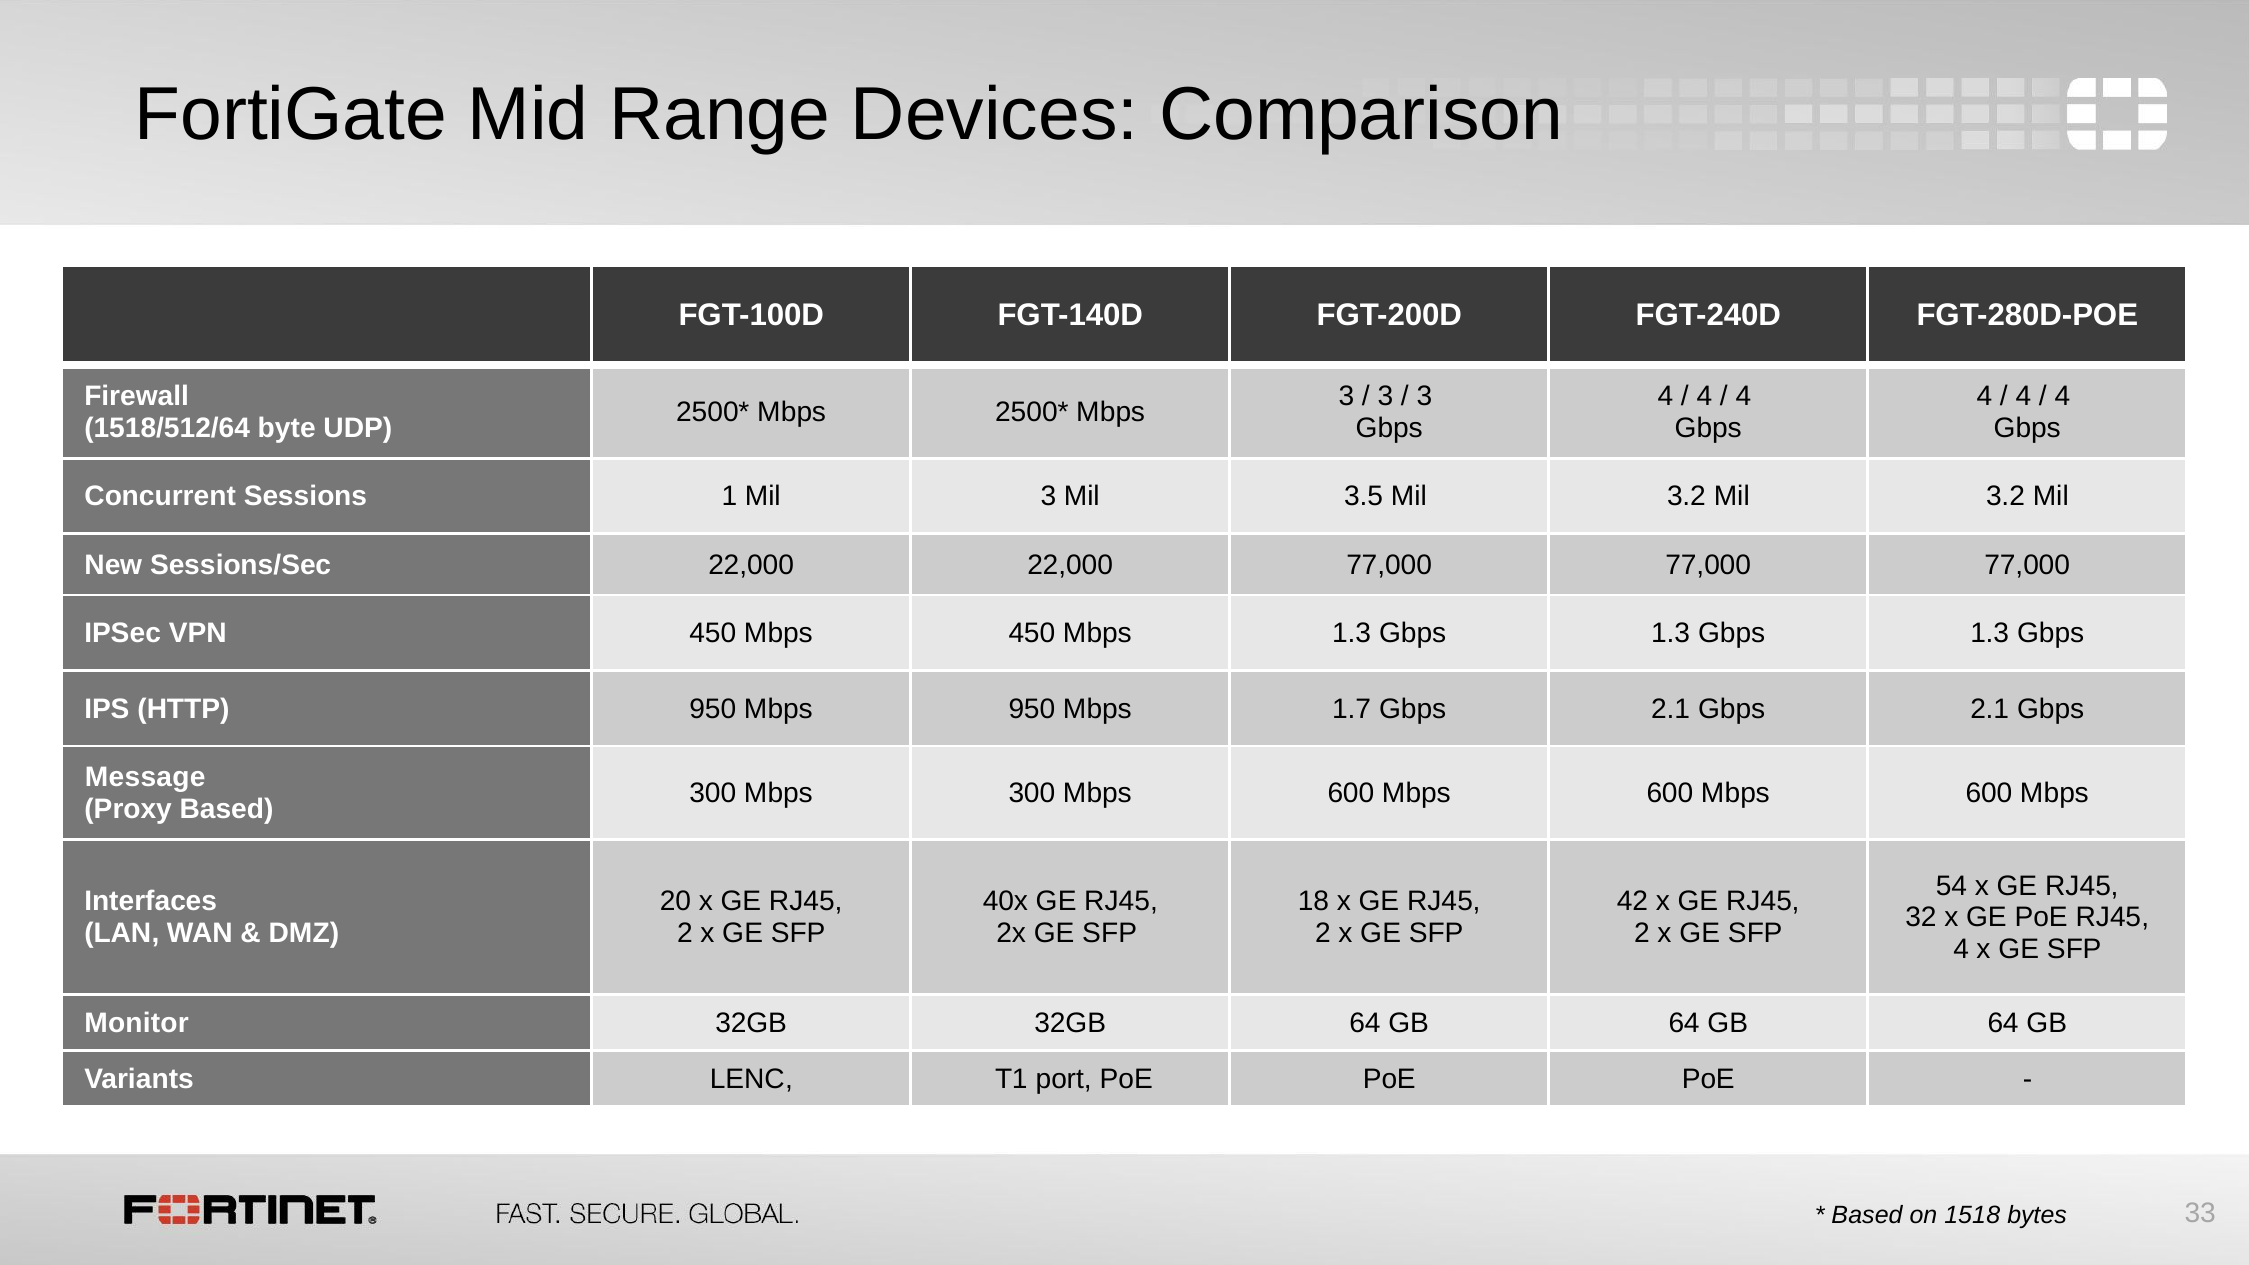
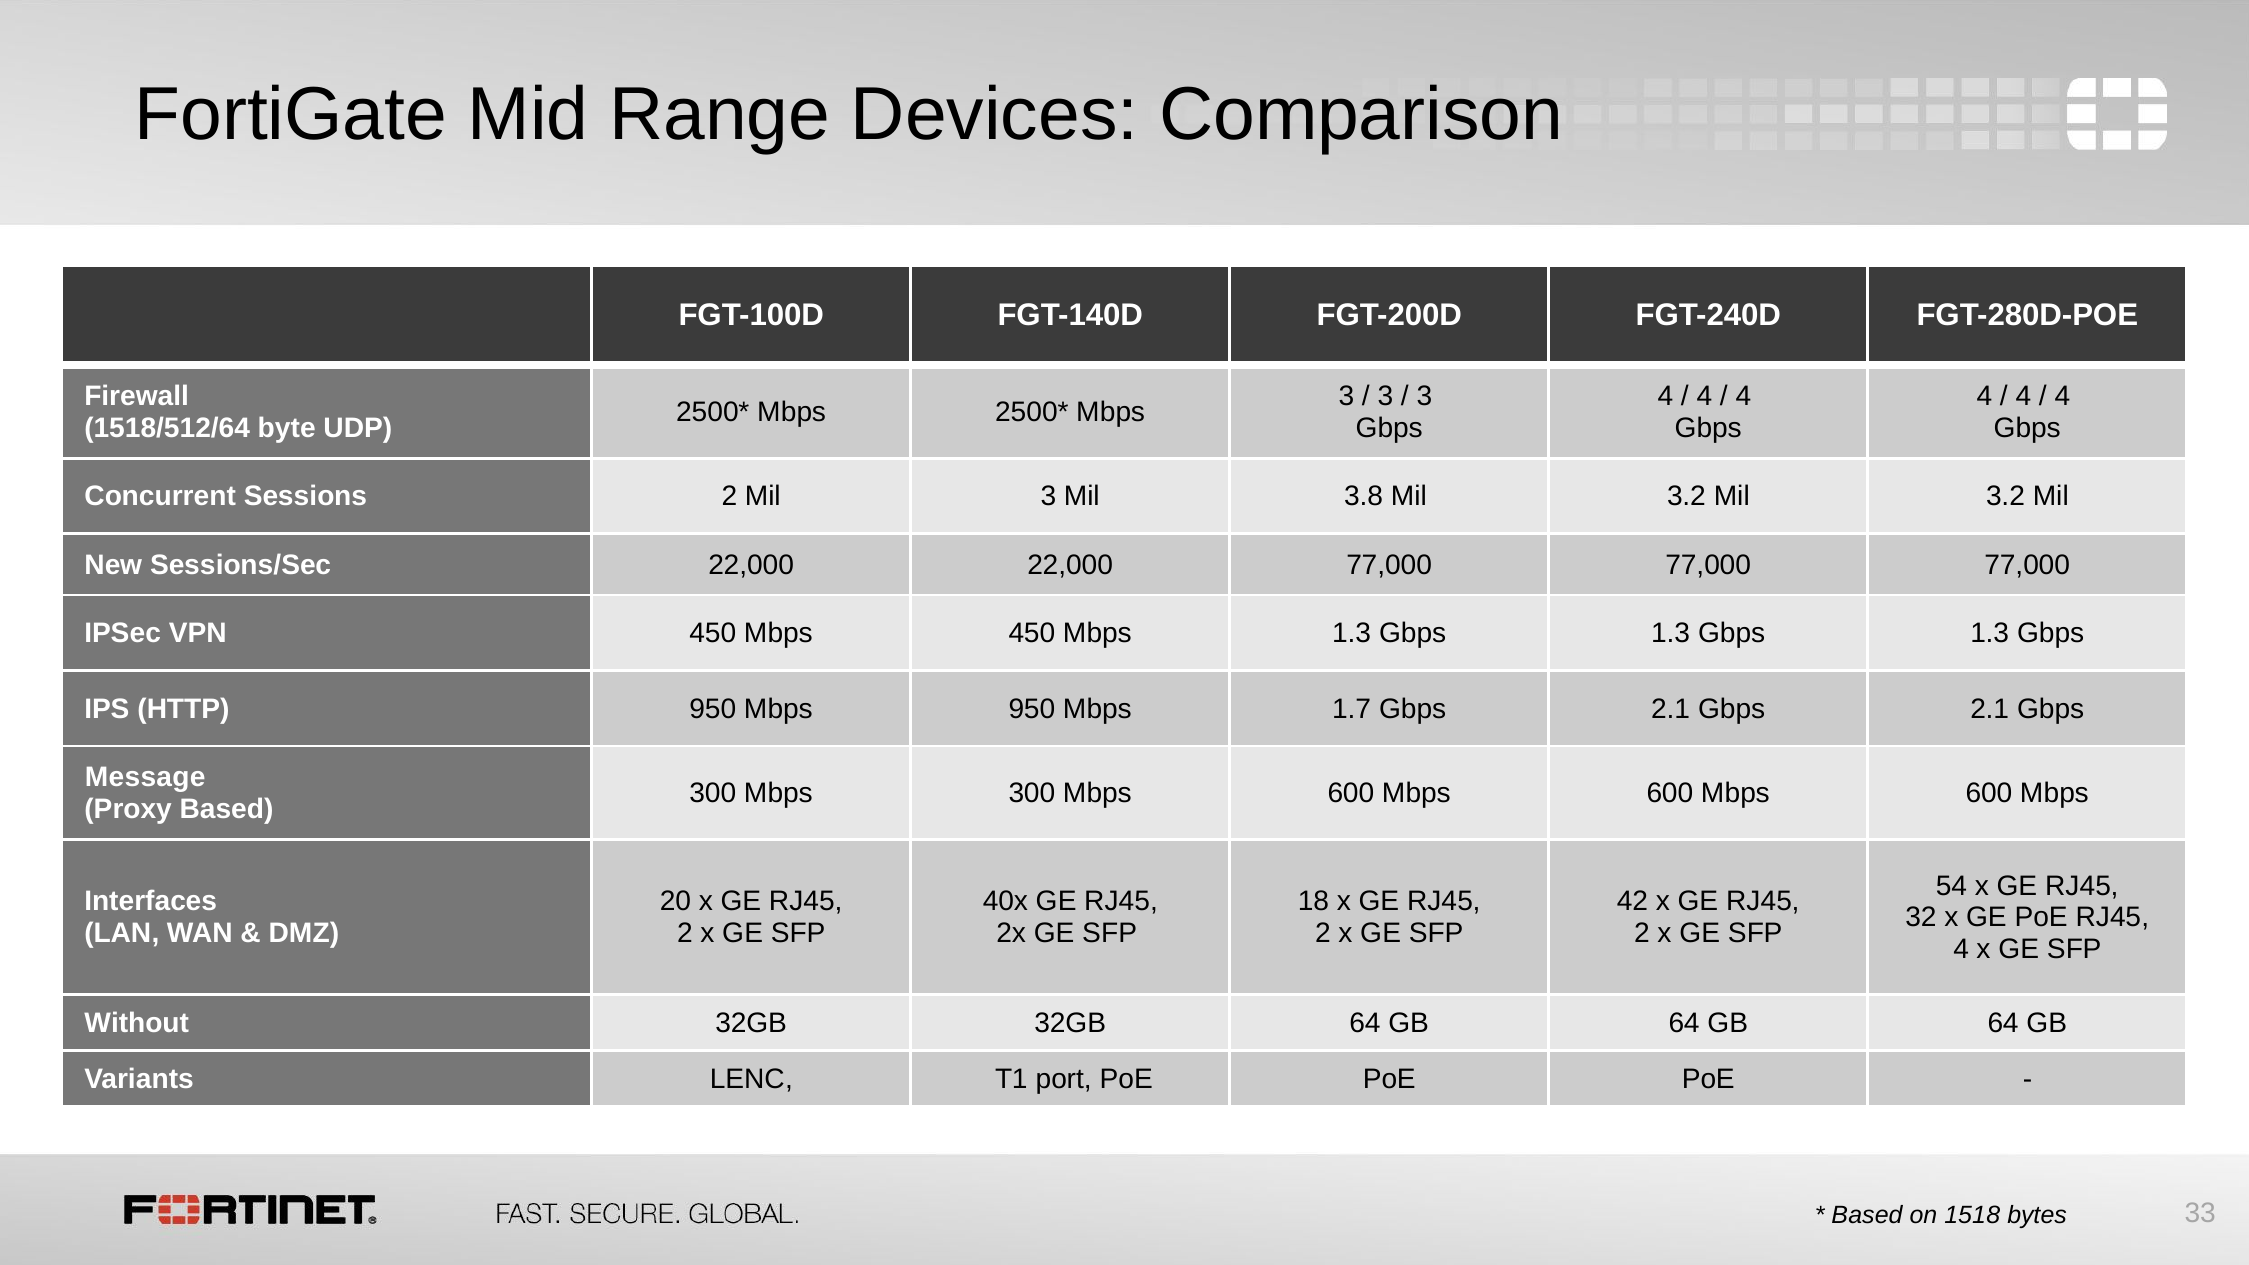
Sessions 1: 1 -> 2
3.5: 3.5 -> 3.8
Monitor: Monitor -> Without
